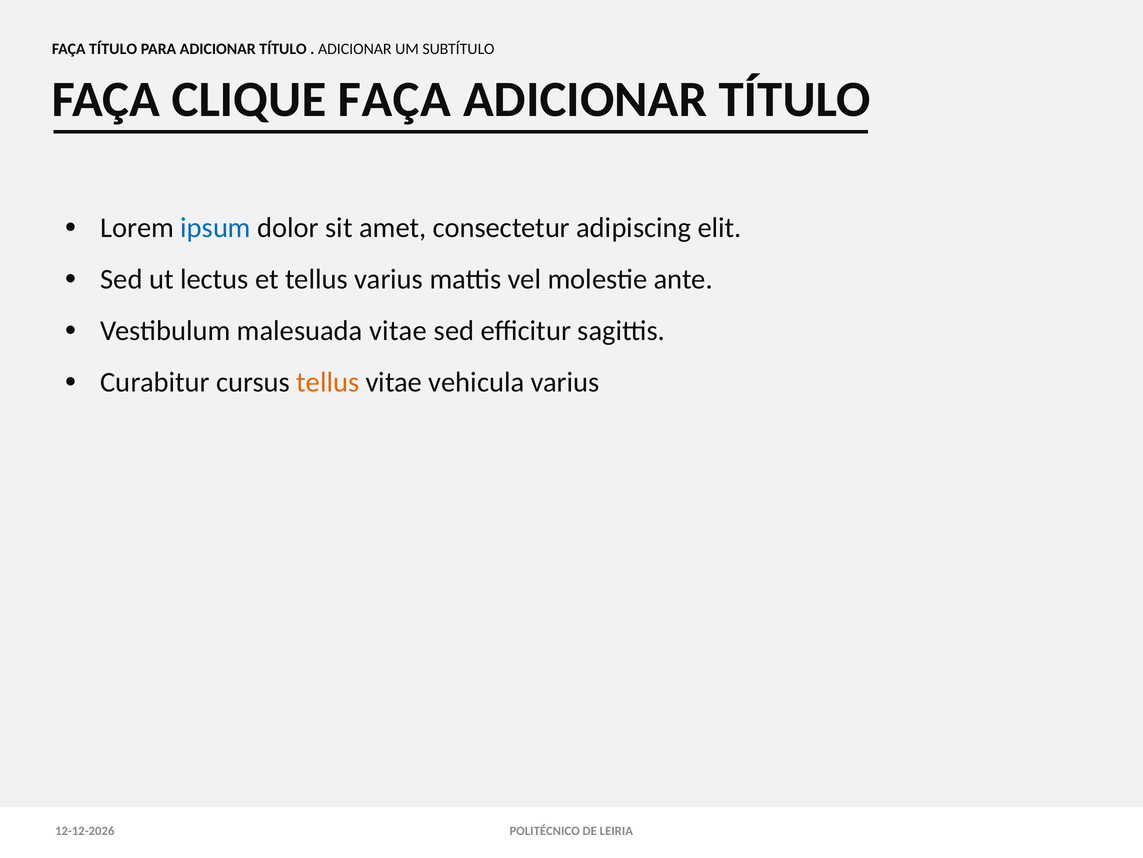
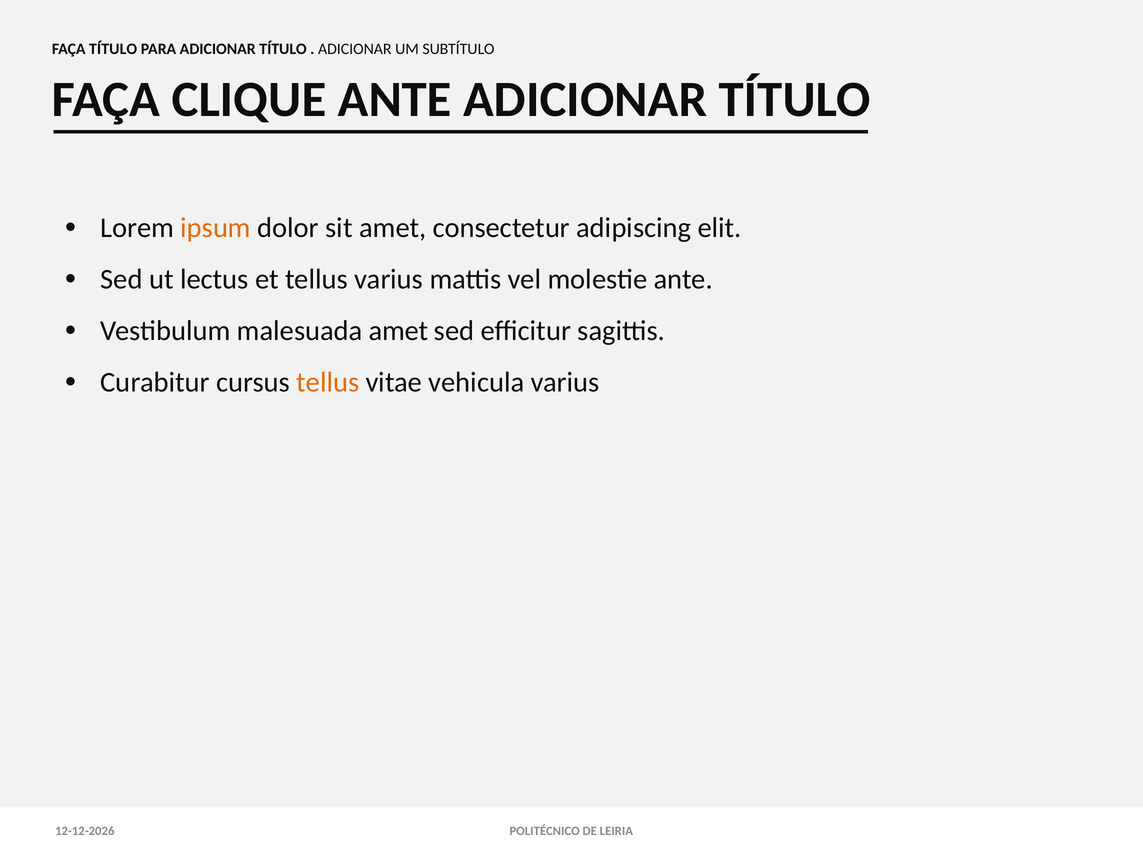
CLIQUE FAÇA: FAÇA -> ANTE
ipsum colour: blue -> orange
malesuada vitae: vitae -> amet
